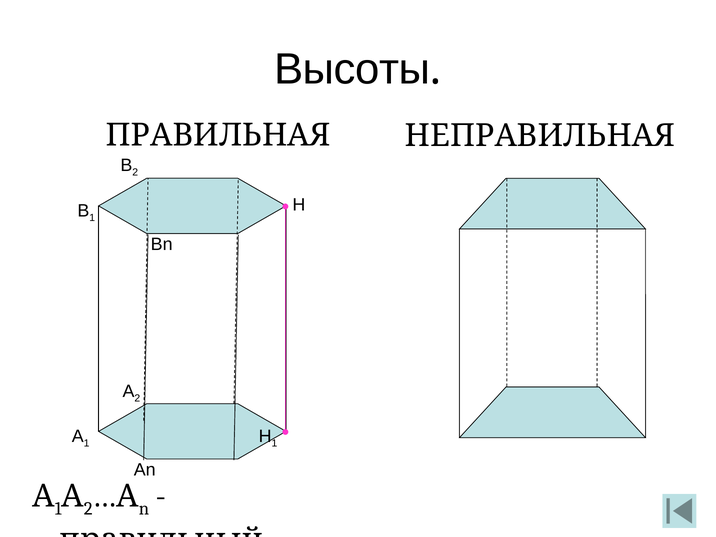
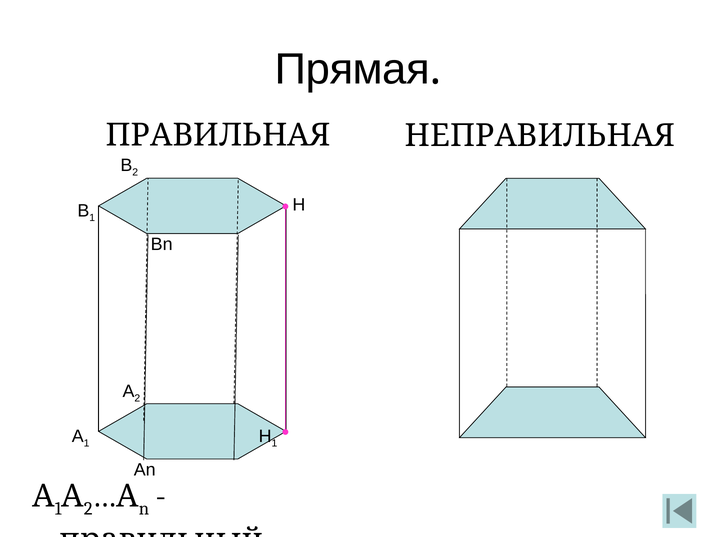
Высоты: Высоты -> Прямая
